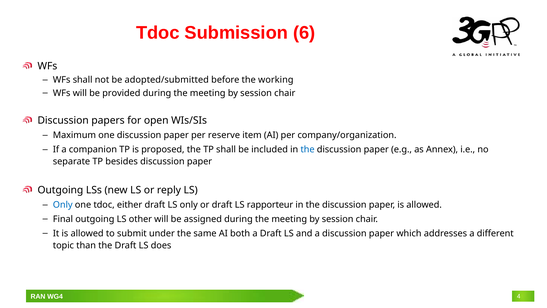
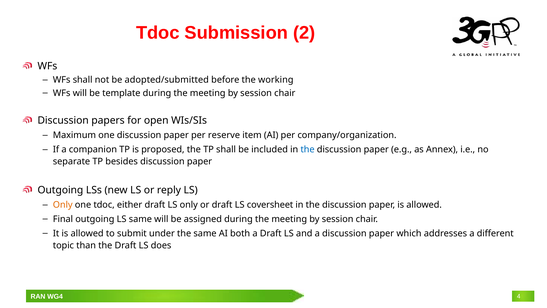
6: 6 -> 2
provided: provided -> template
Only at (63, 205) colour: blue -> orange
rapporteur: rapporteur -> coversheet
LS other: other -> same
